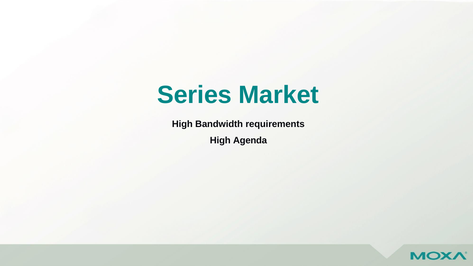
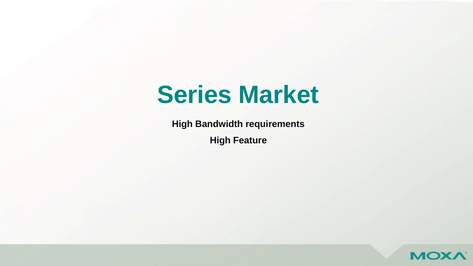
Agenda: Agenda -> Feature
